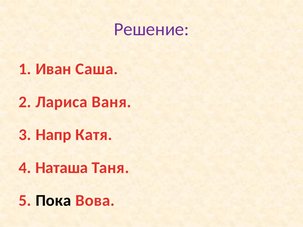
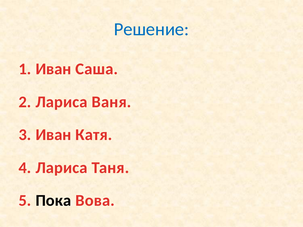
Решение colour: purple -> blue
Напр at (53, 135): Напр -> Иван
Наташа at (62, 168): Наташа -> Лариса
